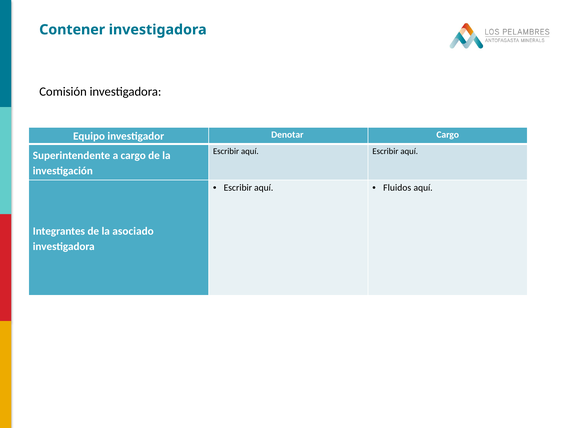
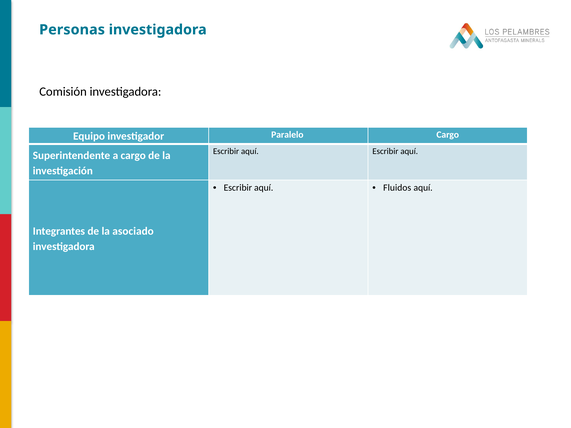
Contener: Contener -> Personas
Denotar: Denotar -> Paralelo
